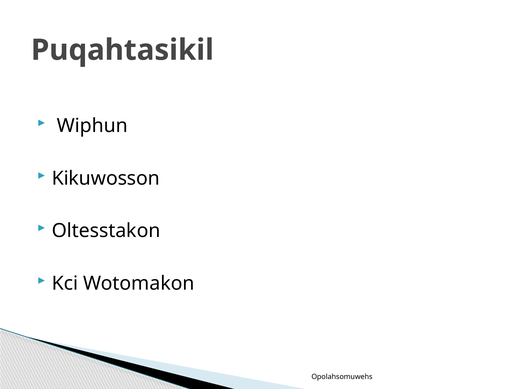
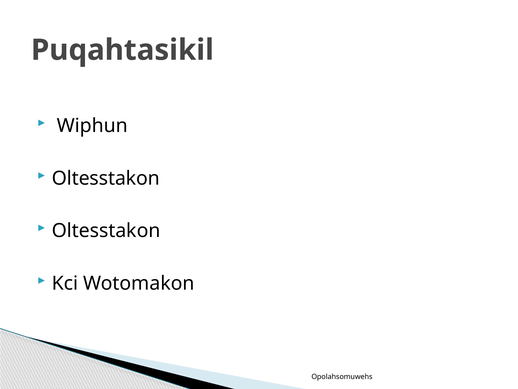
Kikuwosson at (106, 178): Kikuwosson -> Oltesstakon
